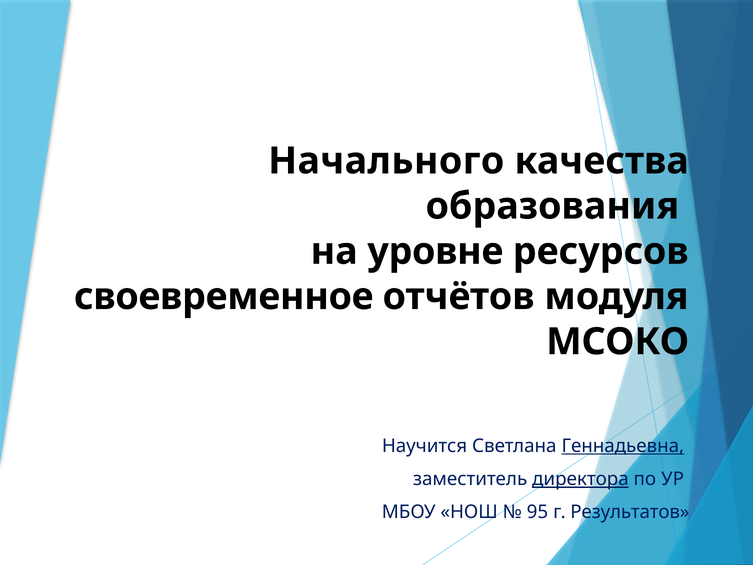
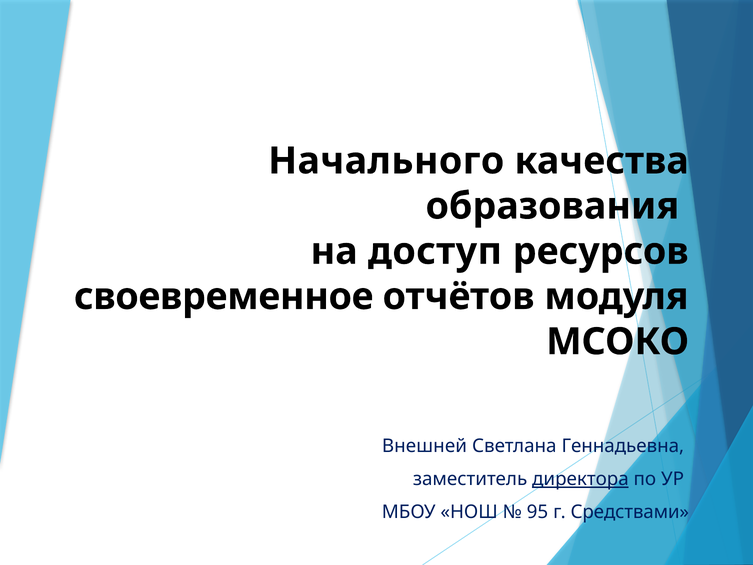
уровне: уровне -> доступ
Научится: Научится -> Внешней
Геннадьевна underline: present -> none
Результатов: Результатов -> Средствами
